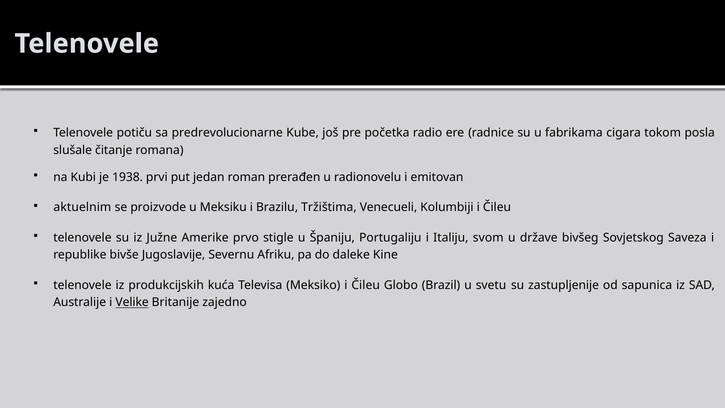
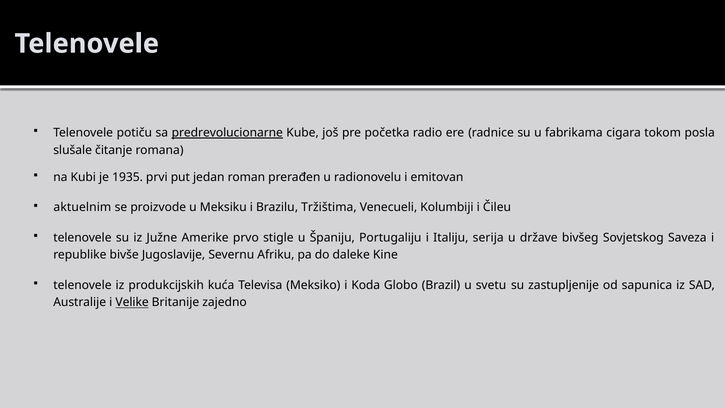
predrevolucionarne underline: none -> present
1938: 1938 -> 1935
svom: svom -> serija
Meksiko i Čileu: Čileu -> Koda
